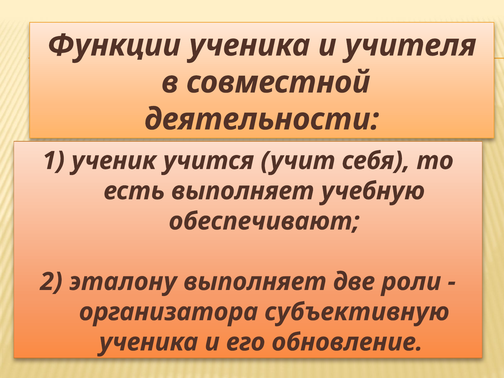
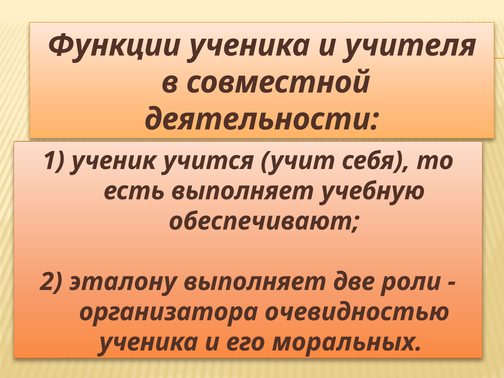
субъективную: субъективную -> очевидностью
обновление: обновление -> моральных
